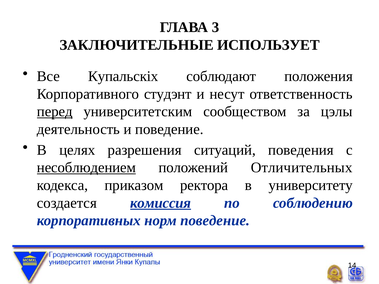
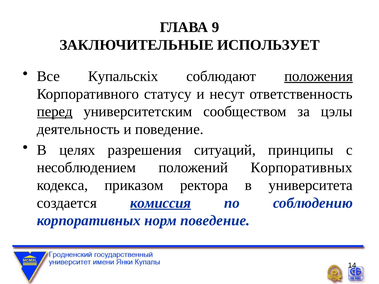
3: 3 -> 9
положения underline: none -> present
студэнт: студэнт -> статусу
поведения: поведения -> принципы
несоблюдением underline: present -> none
положений Отличительных: Отличительных -> Корпоративных
университету: университету -> университета
